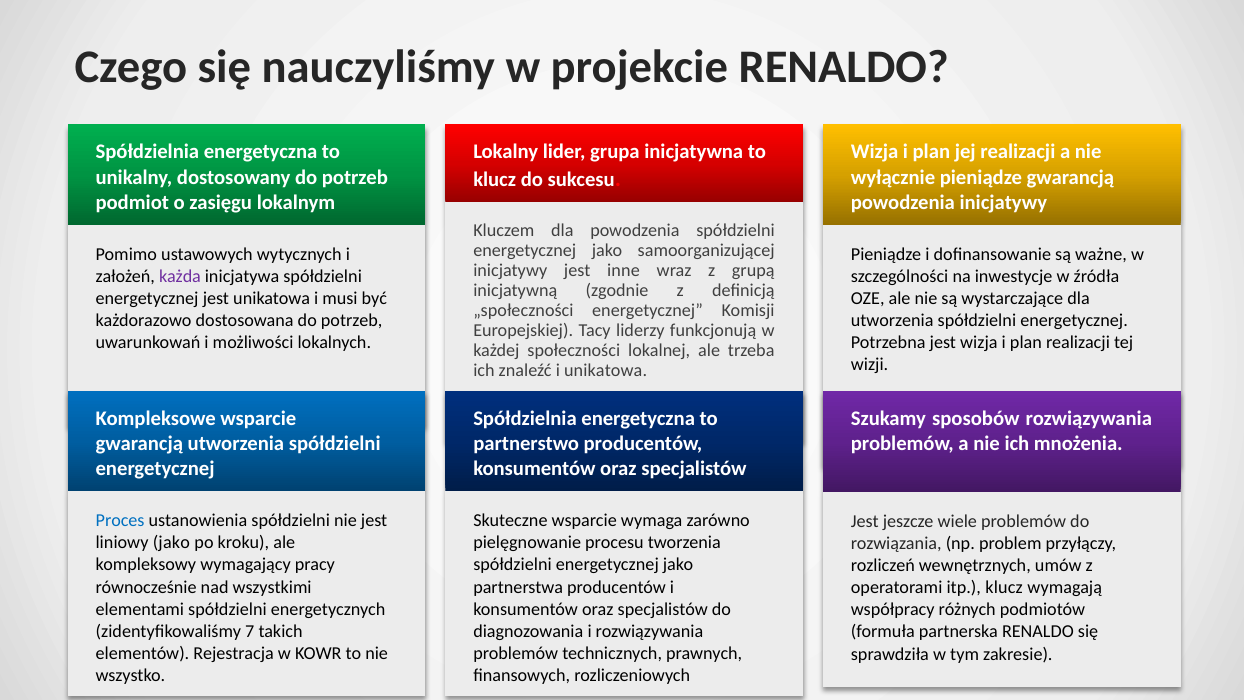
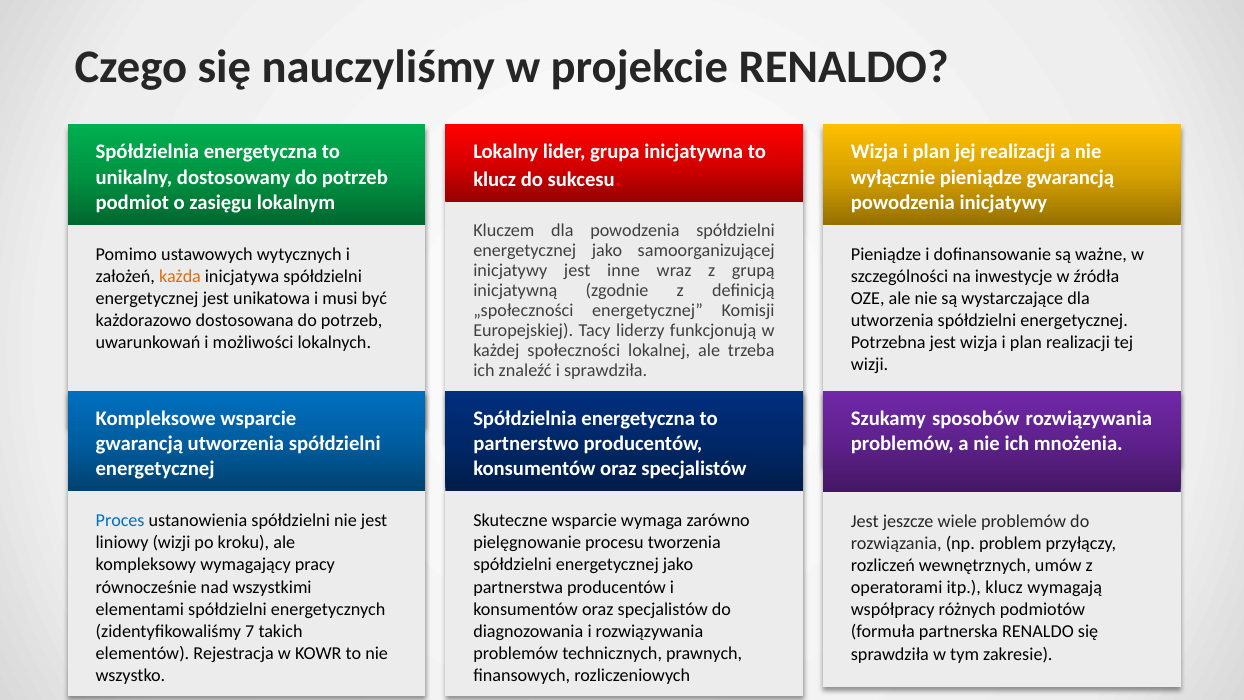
każda colour: purple -> orange
i unikatowa: unikatowa -> sprawdziła
liniowy jako: jako -> wizji
